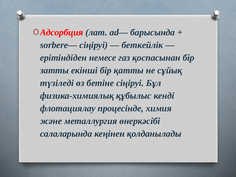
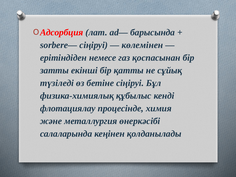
беткейлік: беткейлік -> көлемінен
